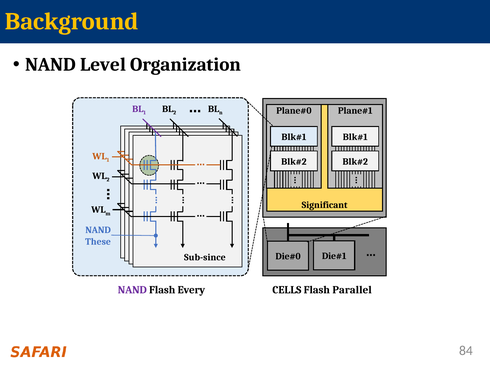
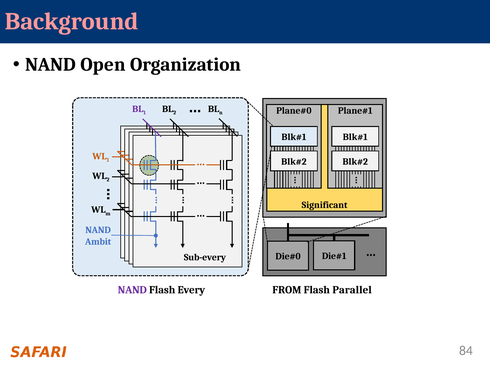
Background colour: yellow -> pink
Level: Level -> Open
These: These -> Ambit
Sub-since: Sub-since -> Sub-every
CELLS: CELLS -> FROM
